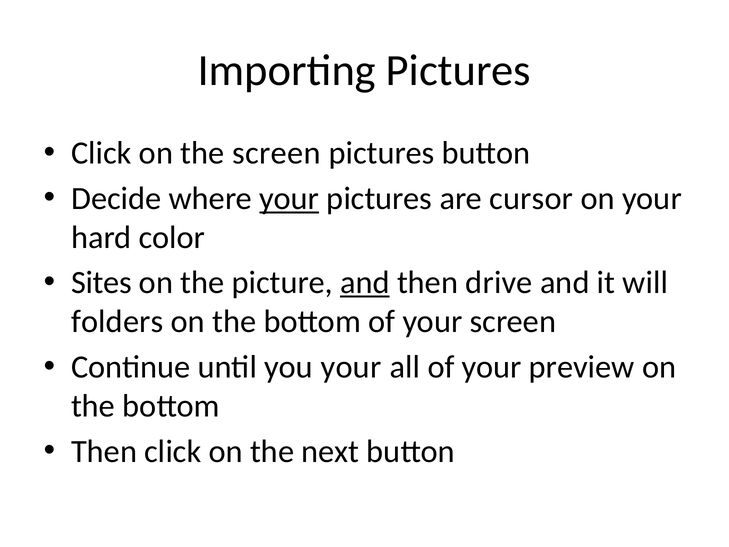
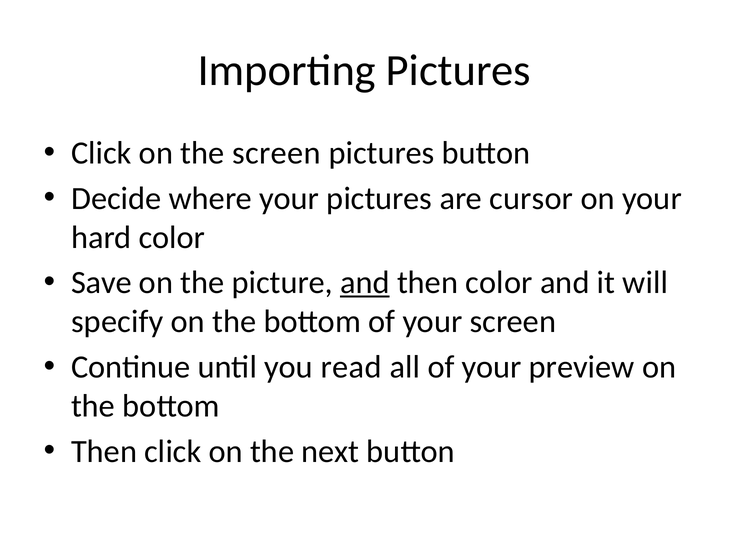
your at (289, 198) underline: present -> none
Sites: Sites -> Save
then drive: drive -> color
folders: folders -> specify
you your: your -> read
